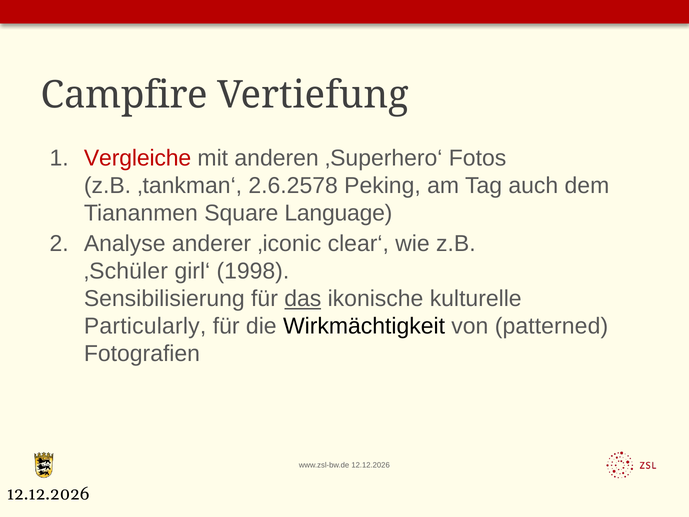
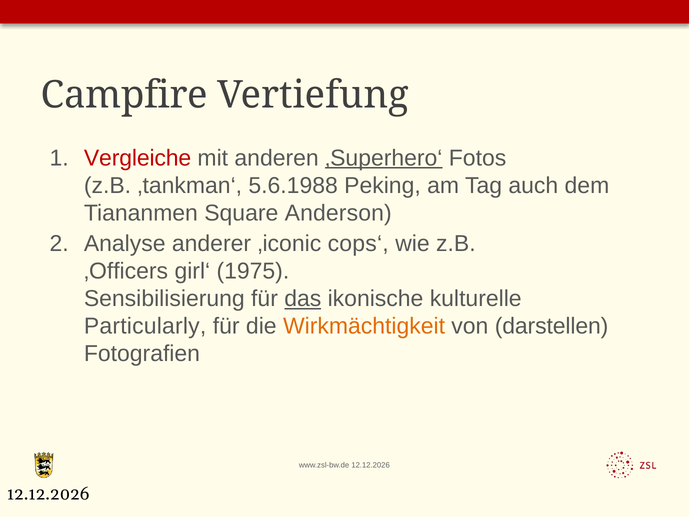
‚Superhero‘ underline: none -> present
2.6.2578: 2.6.2578 -> 5.6.1988
Language: Language -> Anderson
clear‘: clear‘ -> cops‘
‚Schüler: ‚Schüler -> ‚Officers
1998: 1998 -> 1975
Wirkmächtigkeit colour: black -> orange
patterned: patterned -> darstellen
